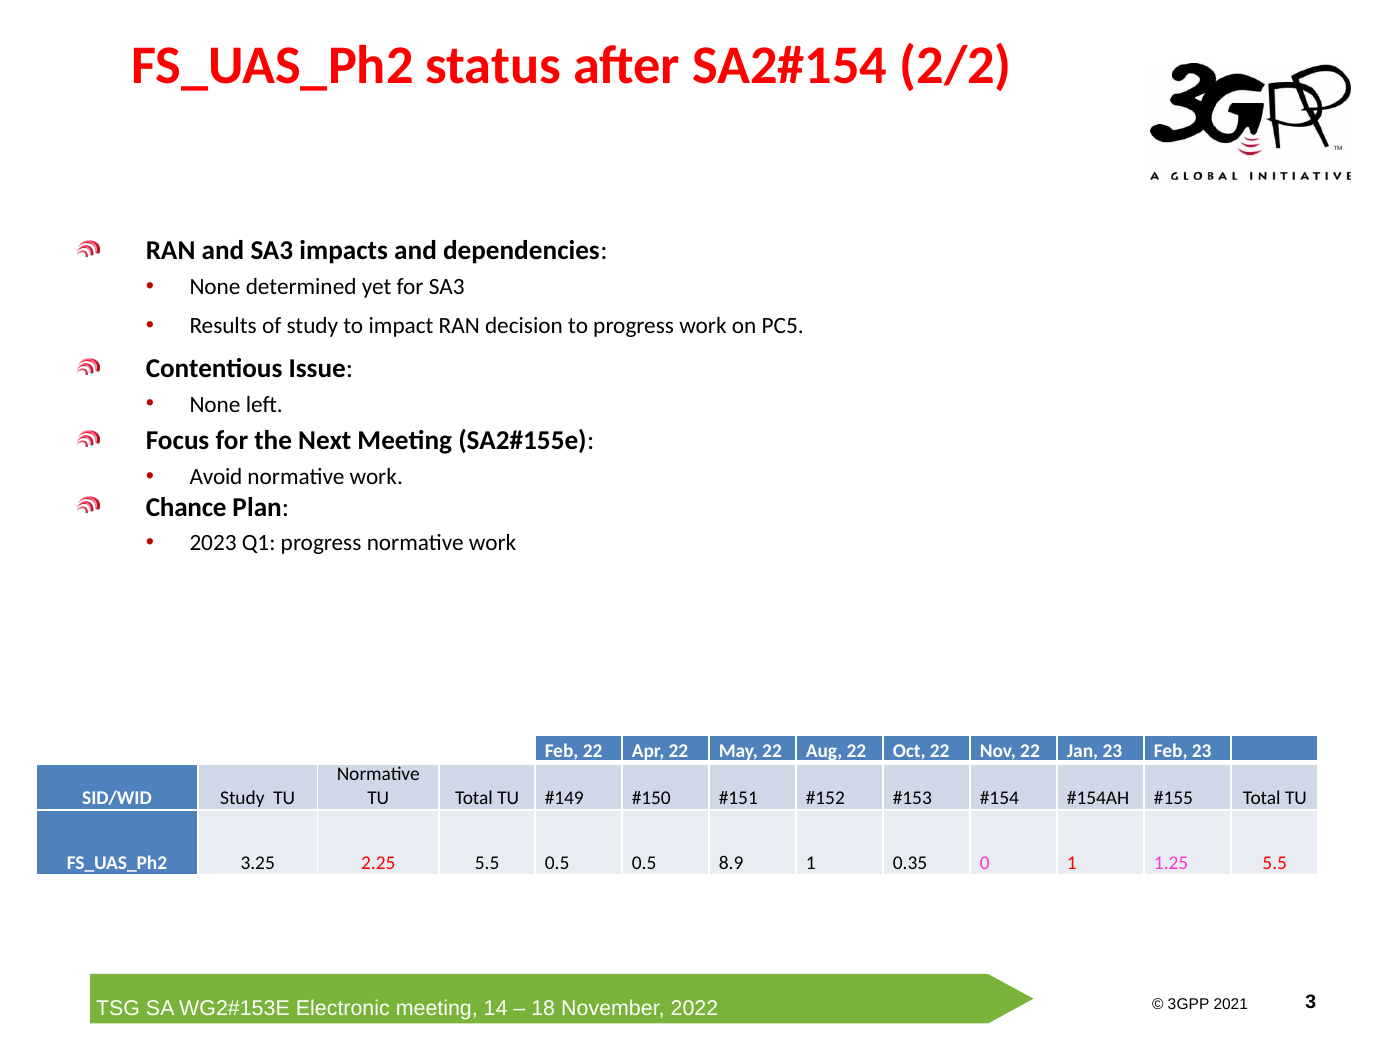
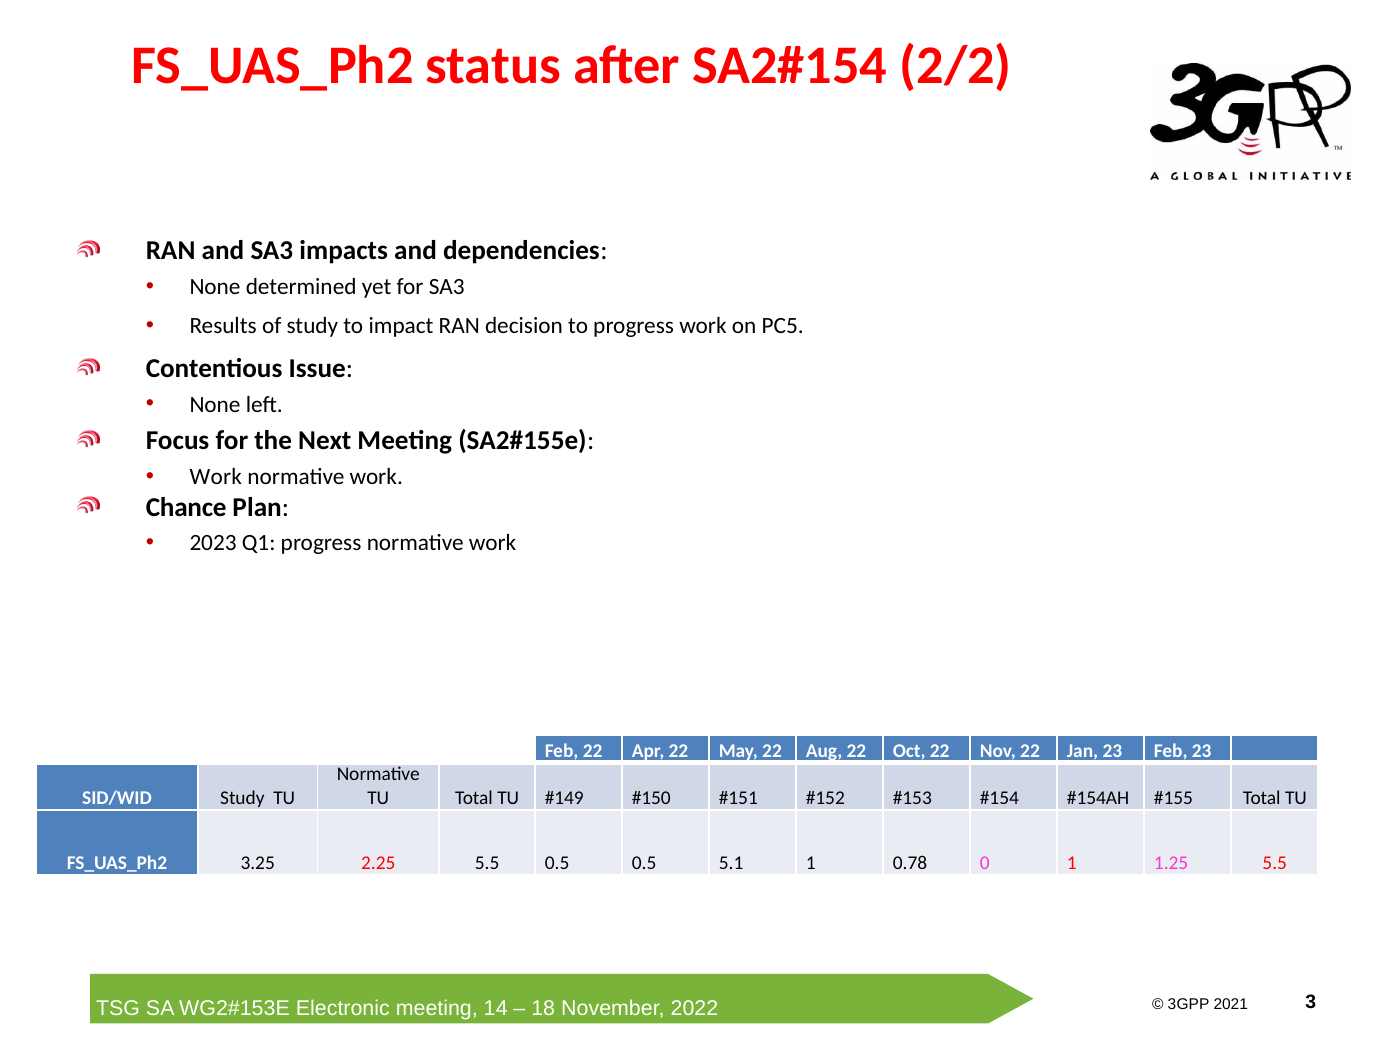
Avoid at (216, 477): Avoid -> Work
8.9: 8.9 -> 5.1
0.35: 0.35 -> 0.78
